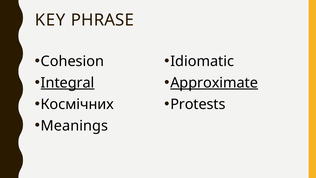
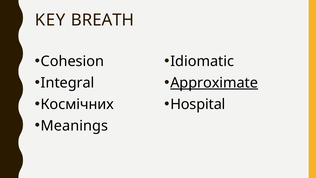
PHRASE: PHRASE -> BREATH
Integral underline: present -> none
Protests: Protests -> Hospital
